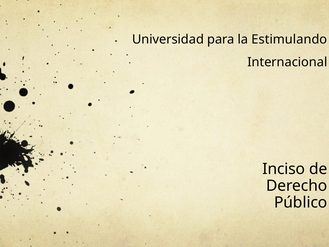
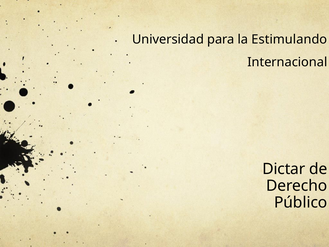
Inciso: Inciso -> Dictar
